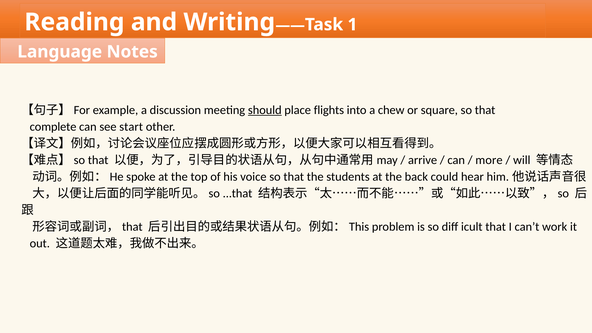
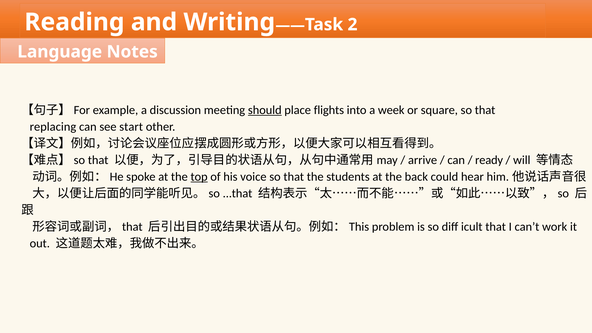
1: 1 -> 2
chew: chew -> week
complete: complete -> replacing
more: more -> ready
top underline: none -> present
